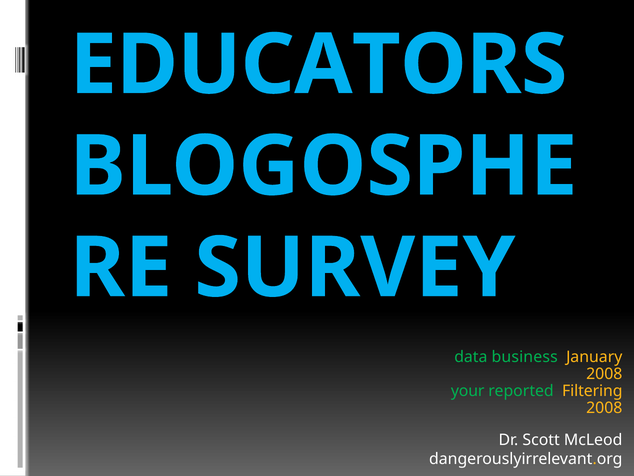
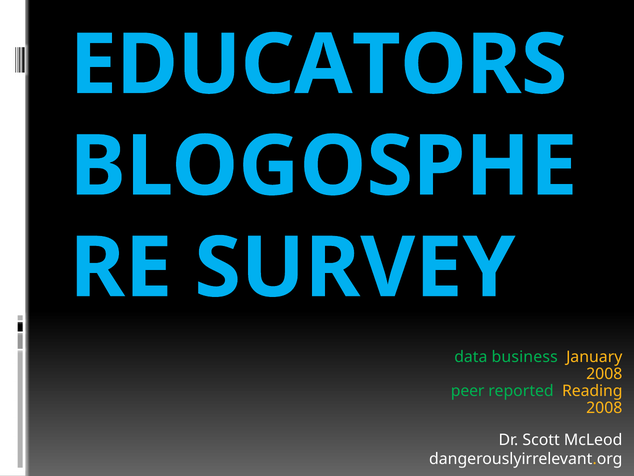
your: your -> peer
Filtering: Filtering -> Reading
